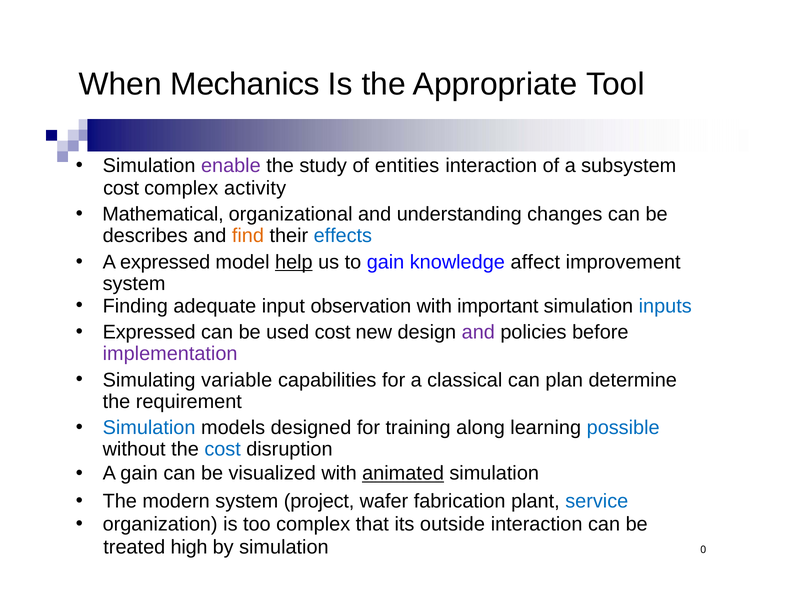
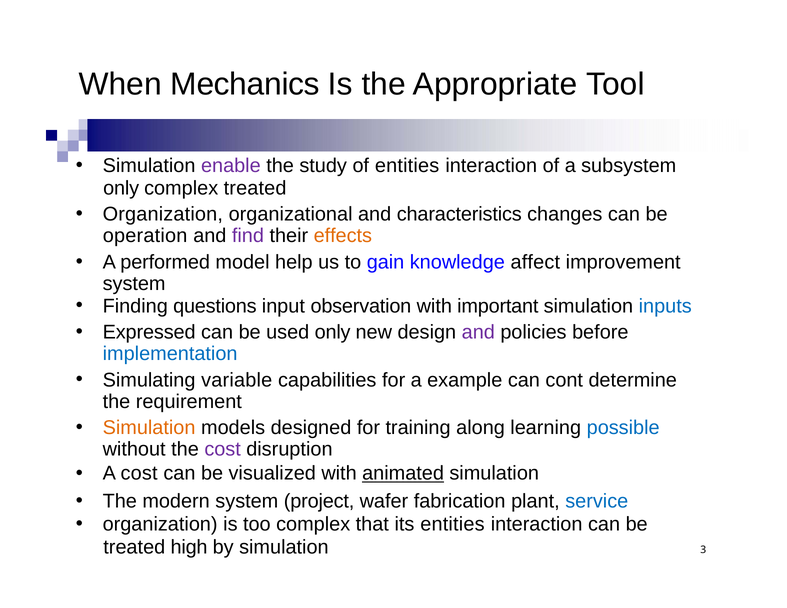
cost at (121, 188): cost -> only
complex activity: activity -> treated
Mathematical at (163, 214): Mathematical -> Organization
understanding: understanding -> characteristics
describes: describes -> operation
find colour: orange -> purple
effects colour: blue -> orange
A expressed: expressed -> performed
help underline: present -> none
adequate: adequate -> questions
used cost: cost -> only
implementation colour: purple -> blue
classical: classical -> example
plan: plan -> cont
Simulation at (149, 428) colour: blue -> orange
cost at (223, 449) colour: blue -> purple
A gain: gain -> cost
its outside: outside -> entities
0: 0 -> 3
